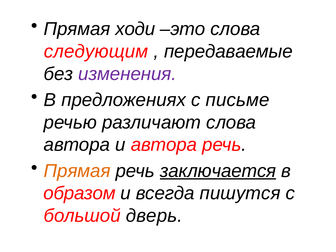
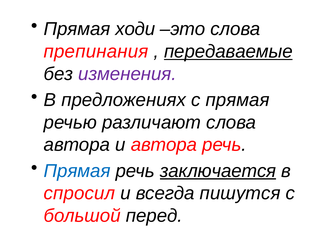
следующим: следующим -> препинания
передаваемые underline: none -> present
с письме: письме -> прямая
Прямая at (77, 171) colour: orange -> blue
образом: образом -> спросил
дверь: дверь -> перед
